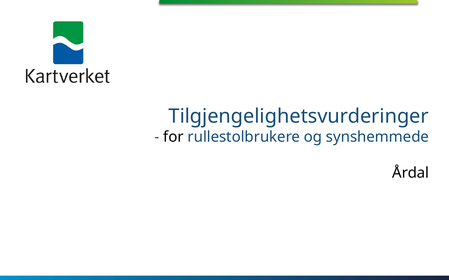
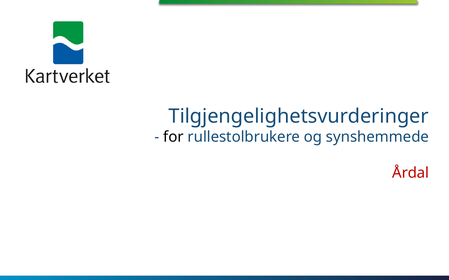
Årdal colour: black -> red
